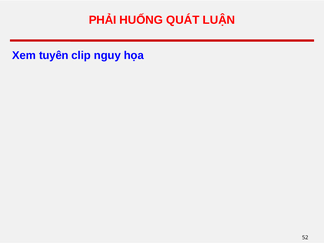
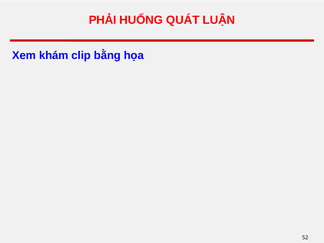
tuyên: tuyên -> khám
nguy: nguy -> bằng
